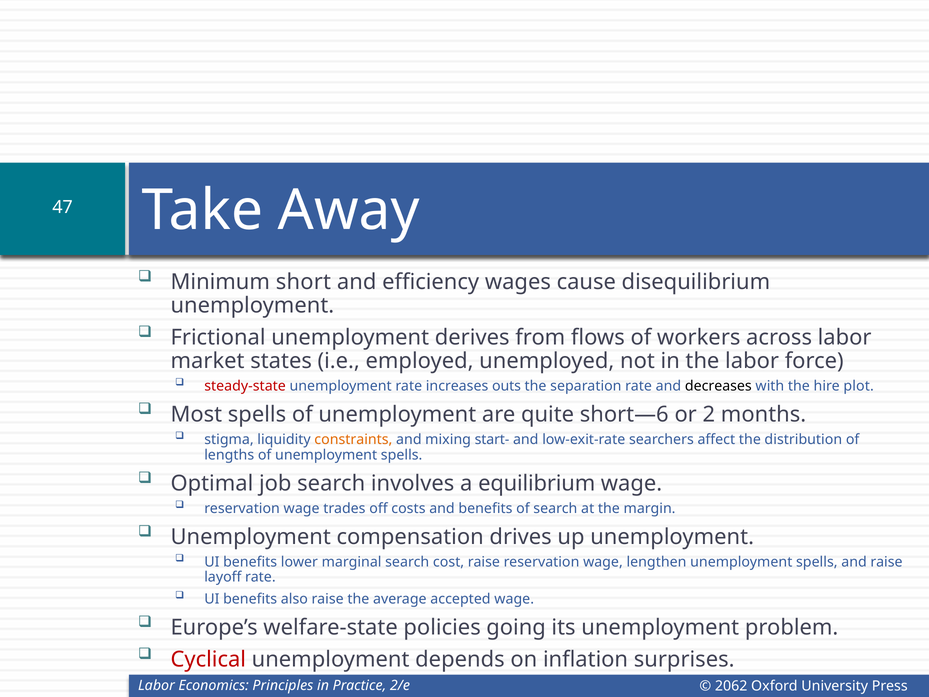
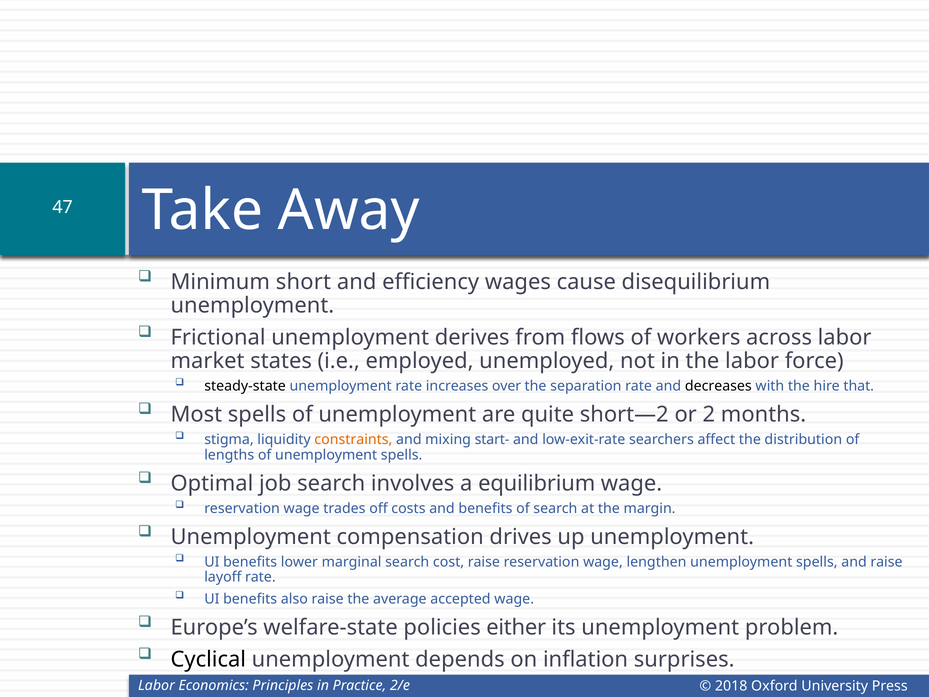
steady-state colour: red -> black
outs: outs -> over
plot: plot -> that
short—6: short—6 -> short—2
going: going -> either
Cyclical colour: red -> black
2062: 2062 -> 2018
